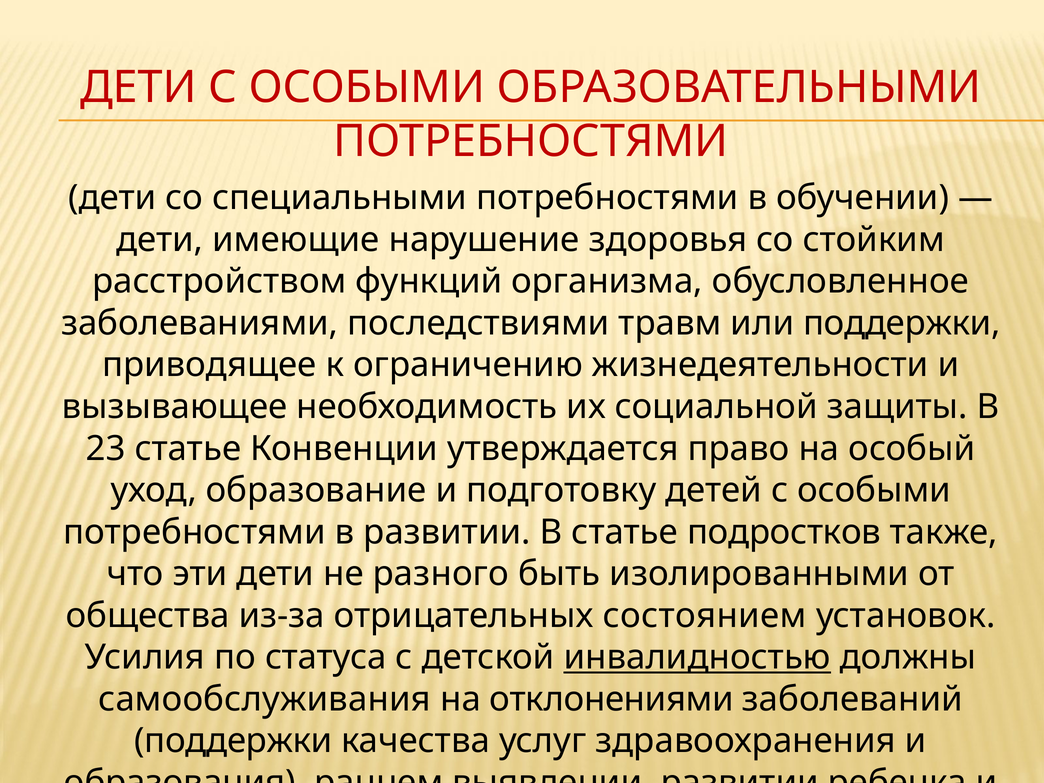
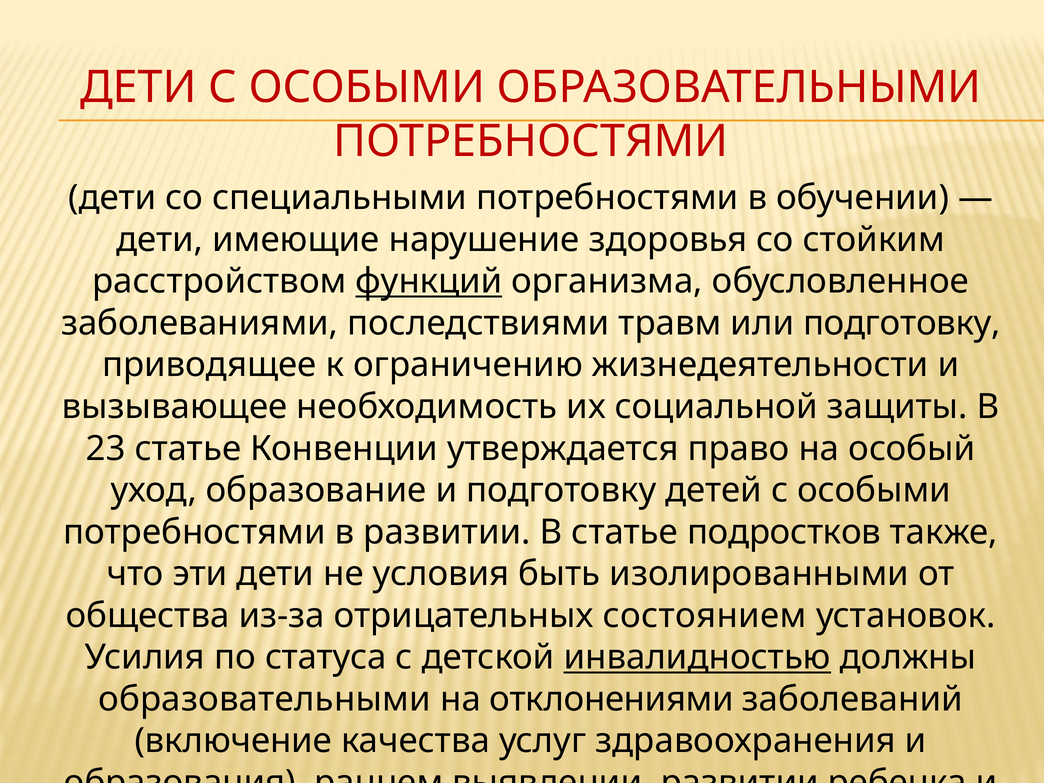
функций underline: none -> present
или поддержки: поддержки -> подготовку
разного: разного -> условия
самообслуживания at (265, 699): самообслуживания -> образовательными
поддержки at (233, 741): поддержки -> включение
